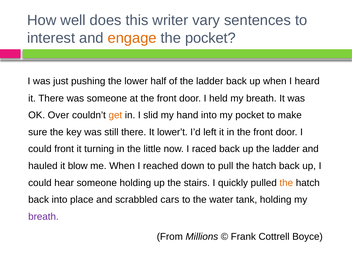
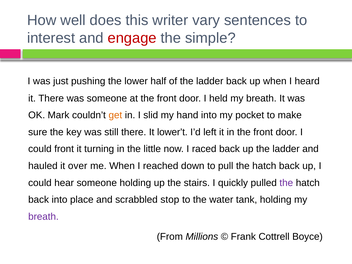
engage colour: orange -> red
the pocket: pocket -> simple
Over: Over -> Mark
blow: blow -> over
the at (286, 183) colour: orange -> purple
cars: cars -> stop
